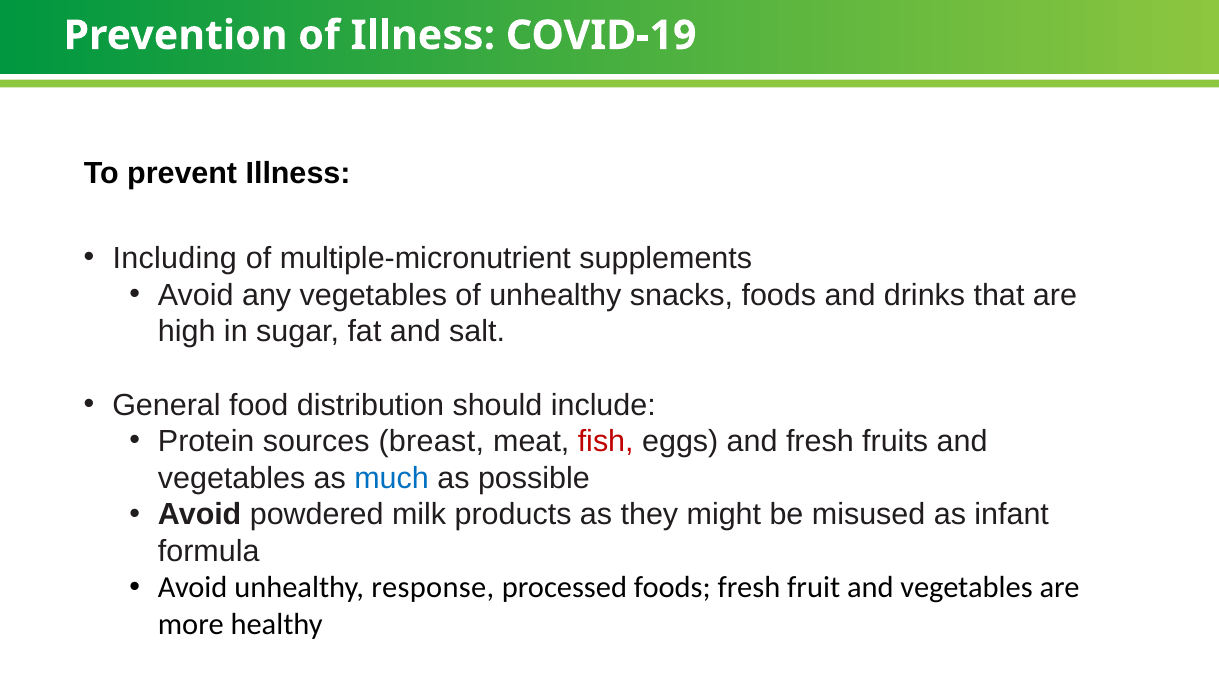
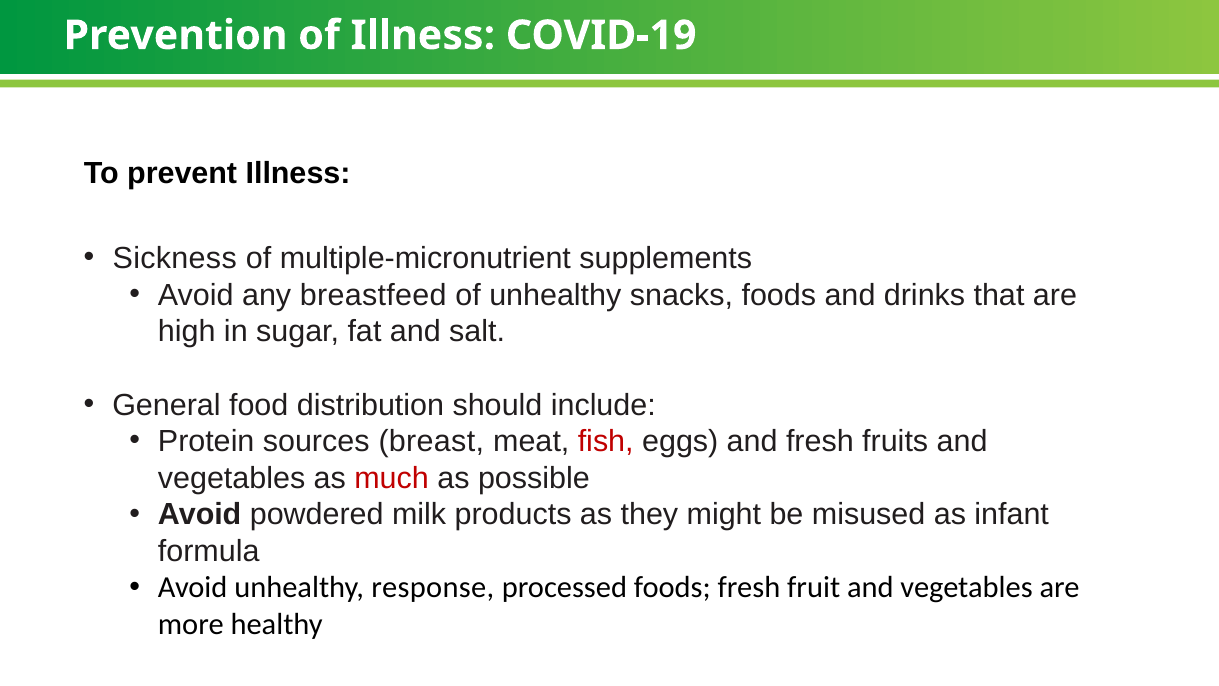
Including: Including -> Sickness
any vegetables: vegetables -> breastfeed
much colour: blue -> red
